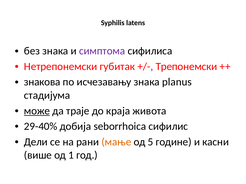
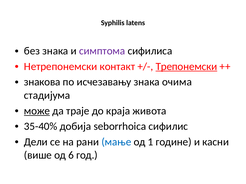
губитак: губитак -> контакт
Трепонемски underline: none -> present
planus: planus -> очима
29-40%: 29-40% -> 35-40%
мање colour: orange -> blue
5: 5 -> 1
1: 1 -> 6
